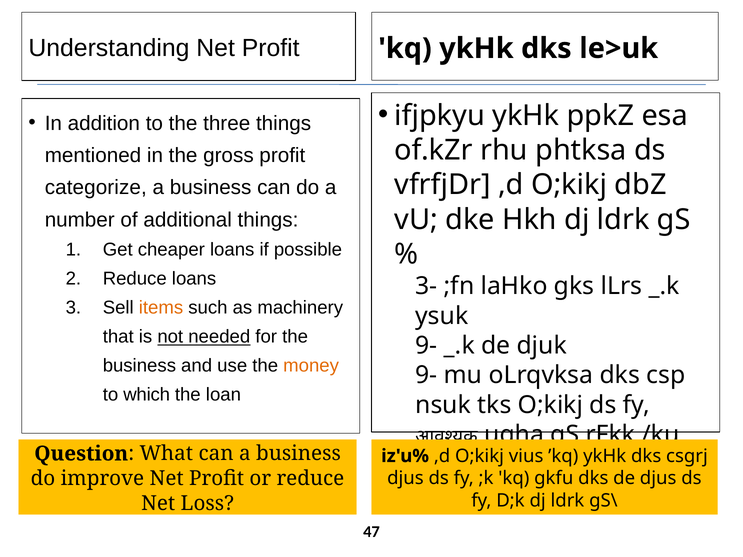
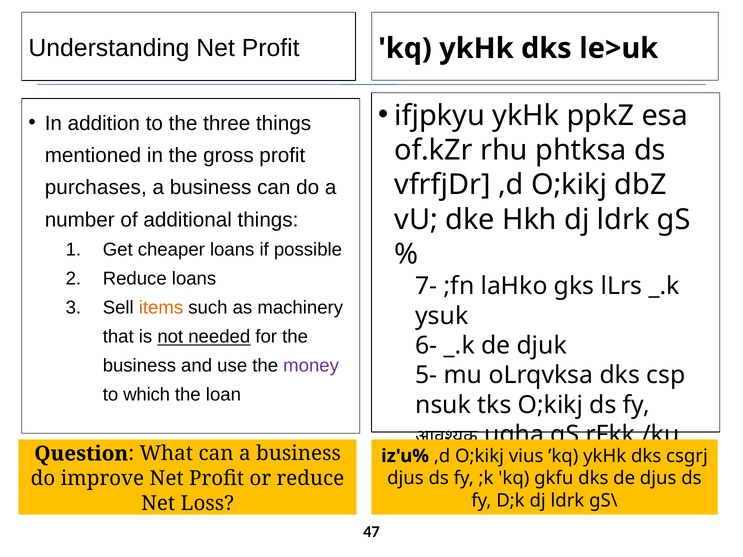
categorize: categorize -> purchases
3-: 3- -> 7-
9- at (426, 346): 9- -> 6-
money colour: orange -> purple
9- at (426, 375): 9- -> 5-
